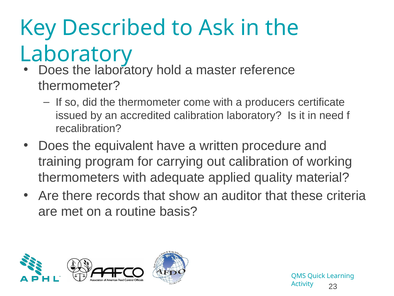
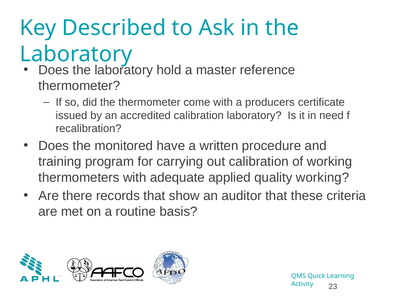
equivalent: equivalent -> monitored
quality material: material -> working
